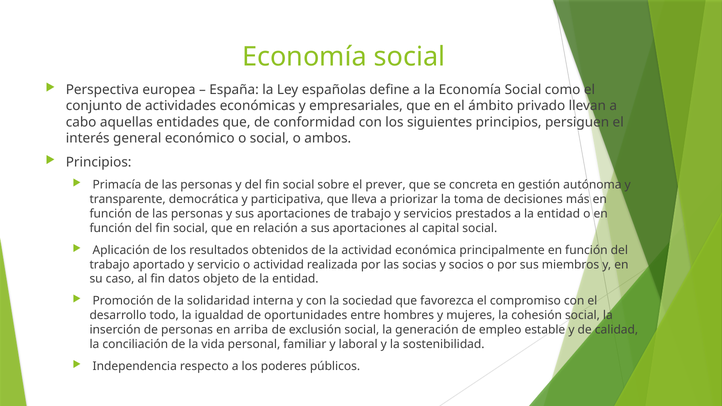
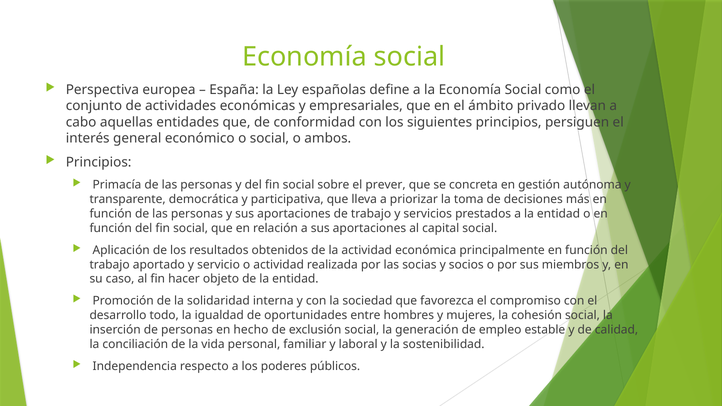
datos: datos -> hacer
arriba: arriba -> hecho
